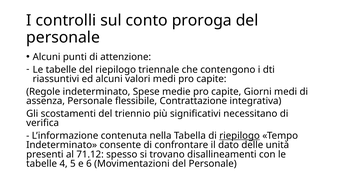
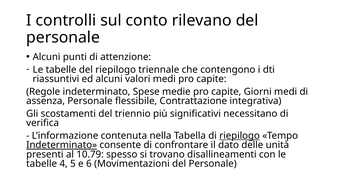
proroga: proroga -> rilevano
Indeterminato at (62, 145) underline: none -> present
71.12: 71.12 -> 10.79
